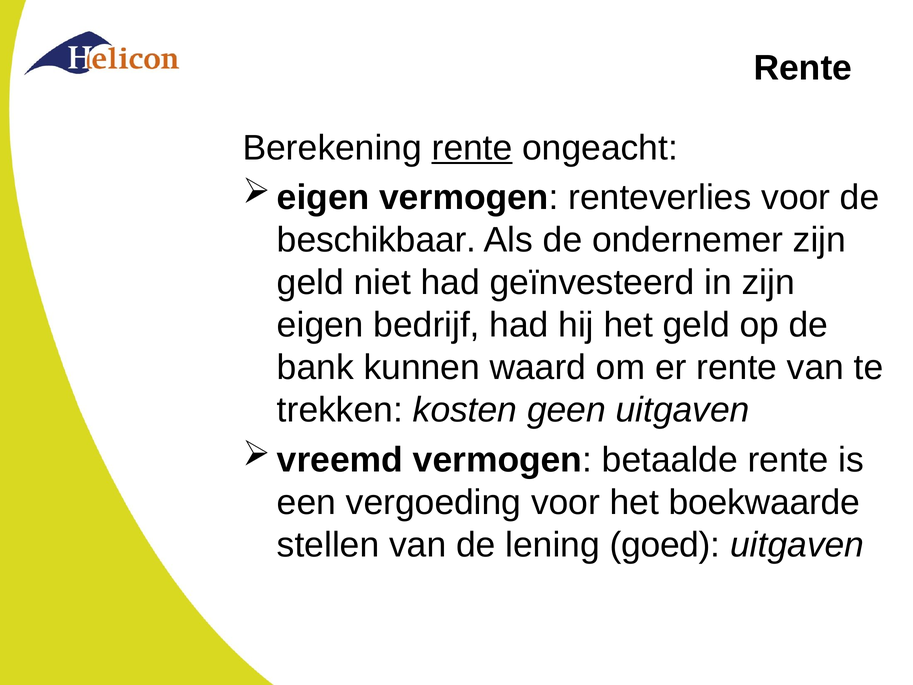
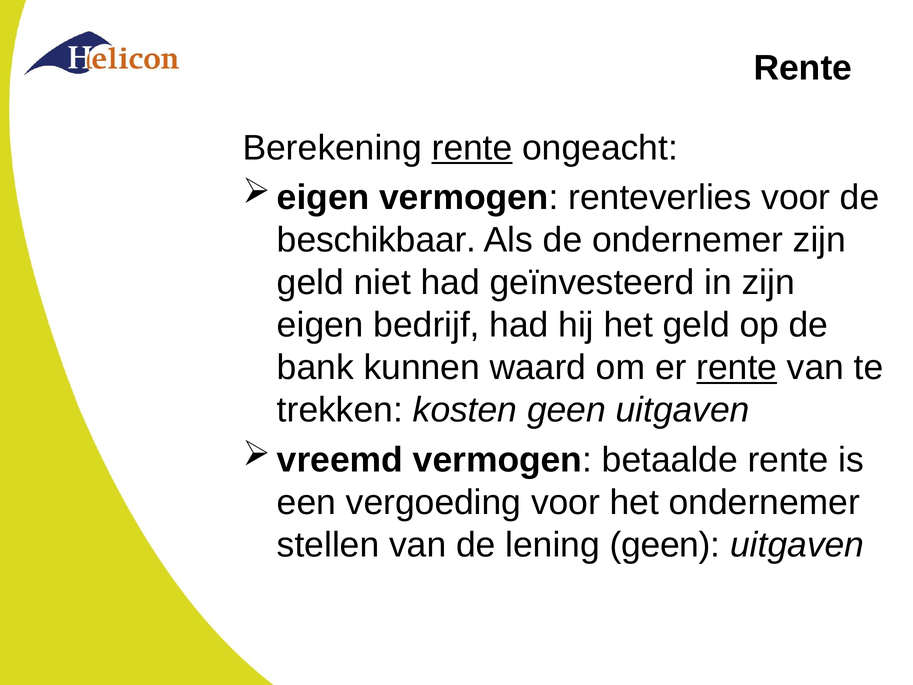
rente at (737, 367) underline: none -> present
het boekwaarde: boekwaarde -> ondernemer
lening goed: goed -> geen
